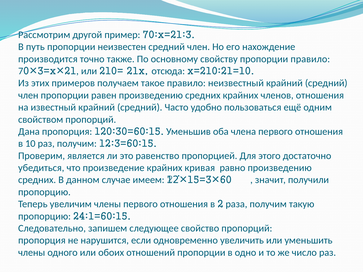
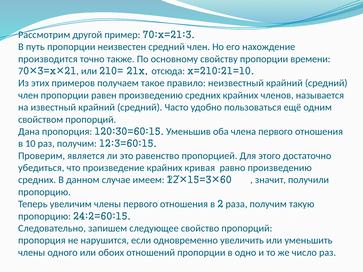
пропорции правило: правило -> времени
членов отношения: отношения -> называется
24:1=60:15: 24:1=60:15 -> 24:2=60:15
